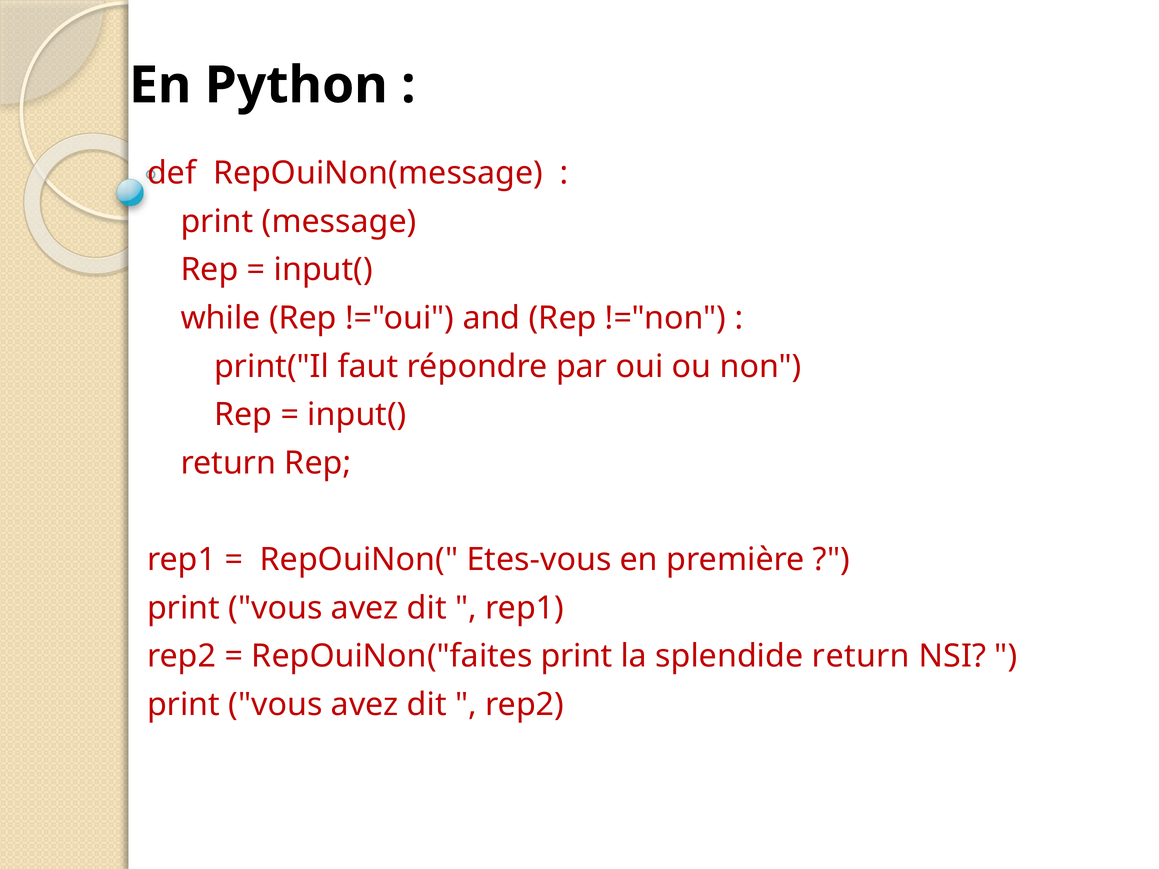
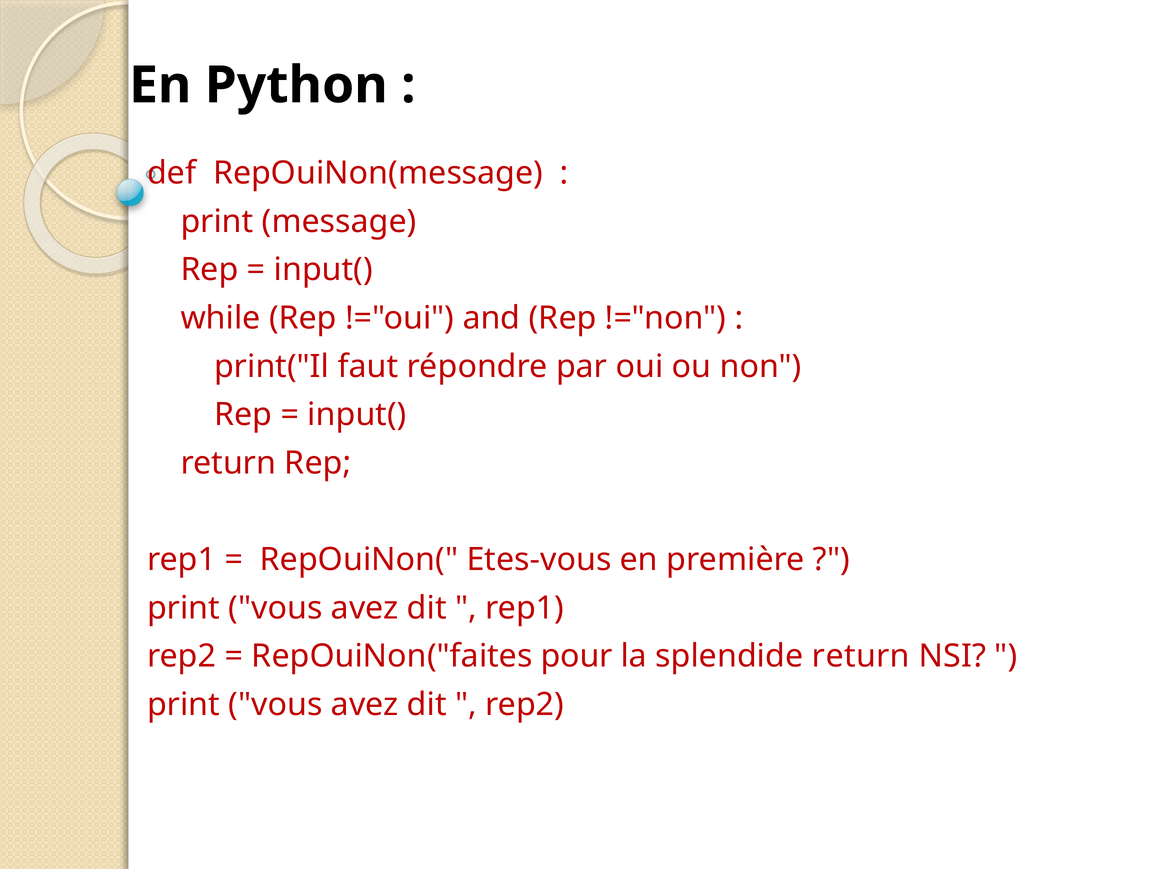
RepOuiNon("faites print: print -> pour
